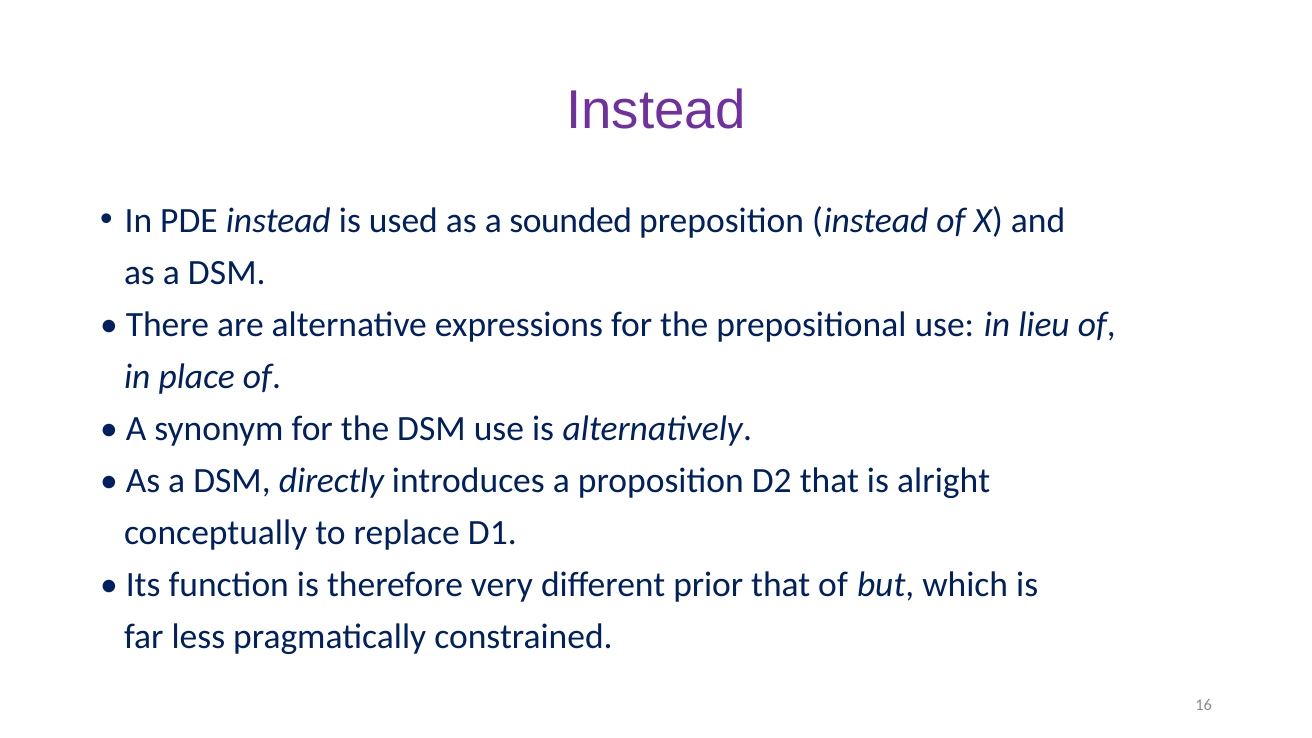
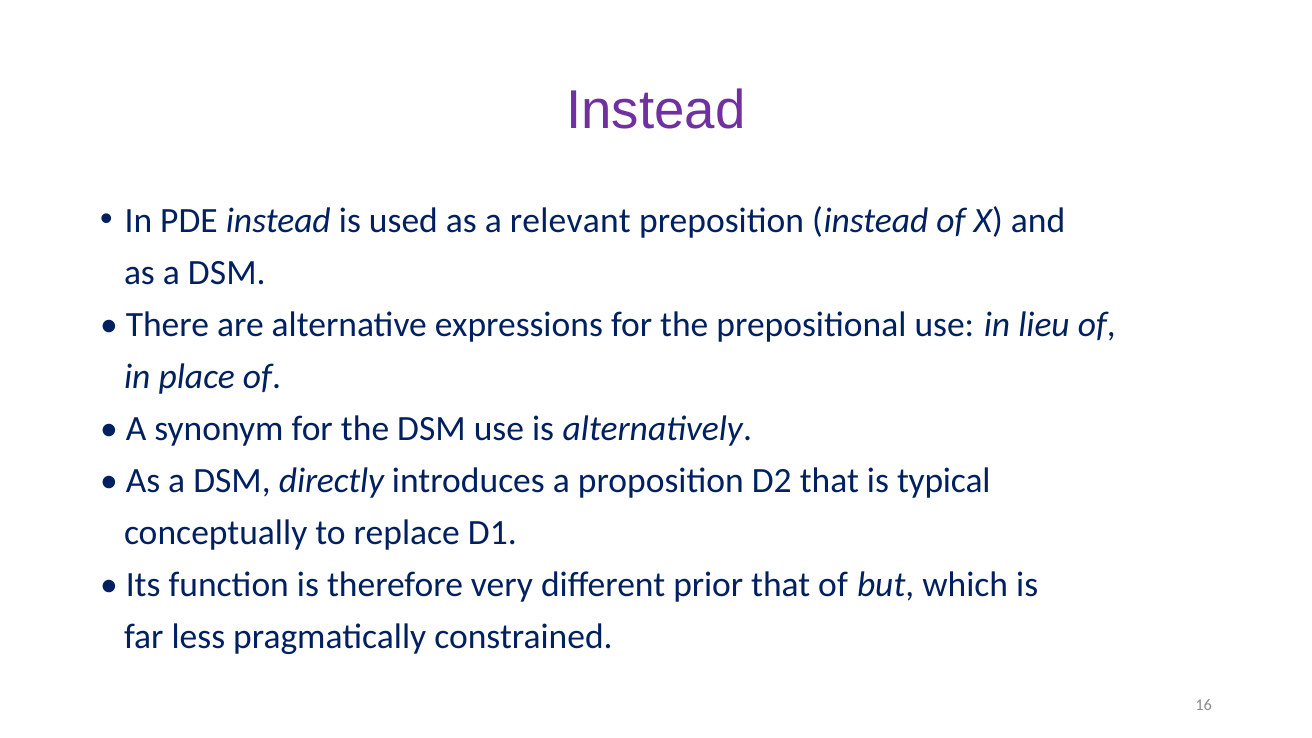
sounded: sounded -> relevant
alright: alright -> typical
